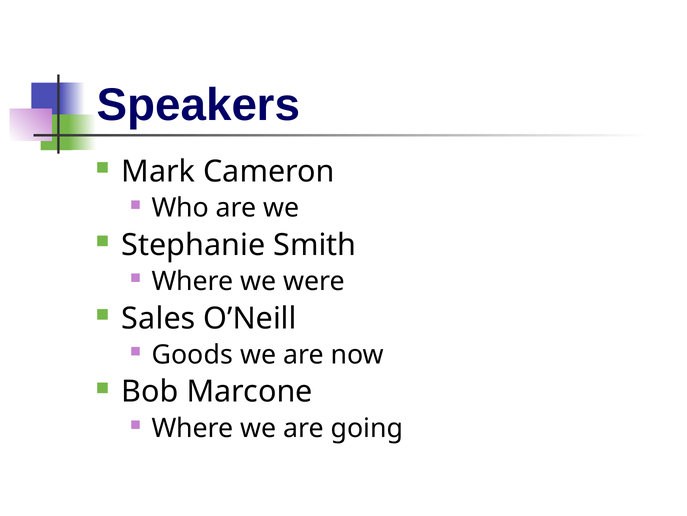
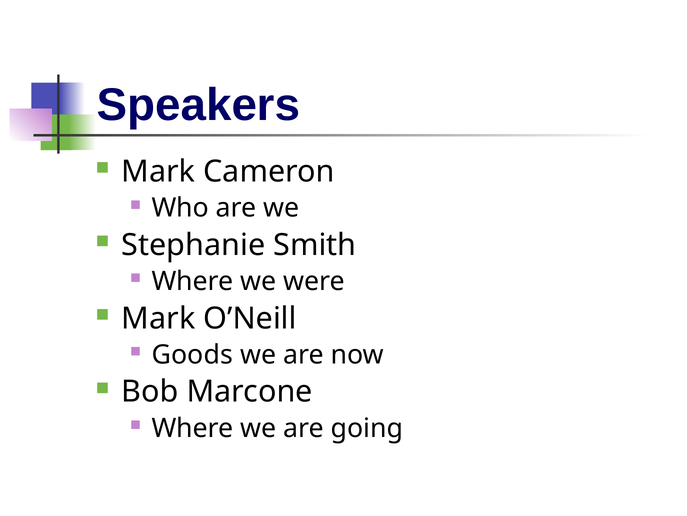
Sales at (158, 318): Sales -> Mark
